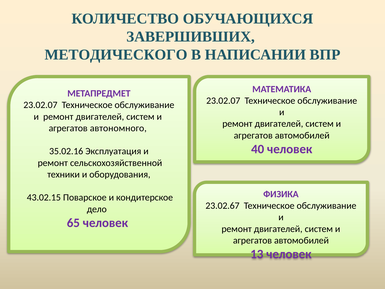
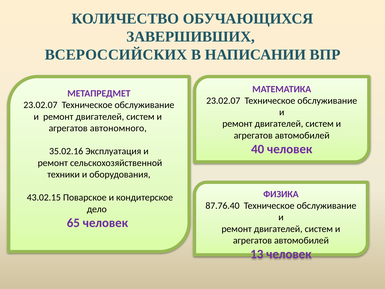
МЕТОДИЧЕСКОГО: МЕТОДИЧЕСКОГО -> ВСЕРОССИЙСКИХ
23.02.67: 23.02.67 -> 87.76.40
